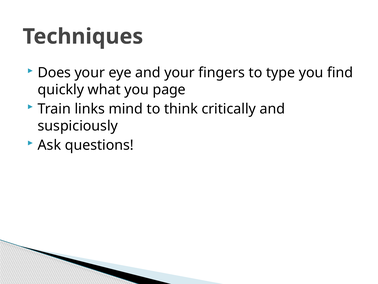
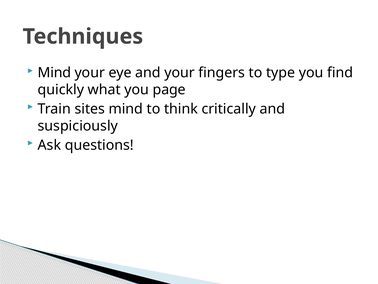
Does at (54, 73): Does -> Mind
links: links -> sites
